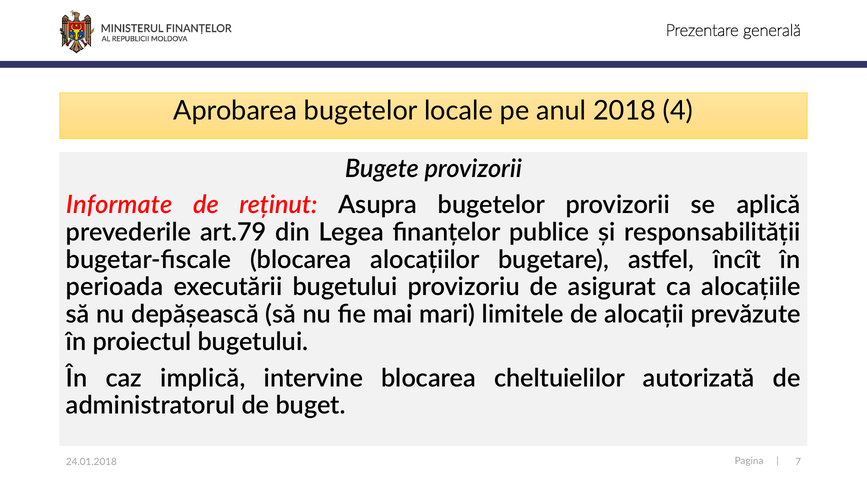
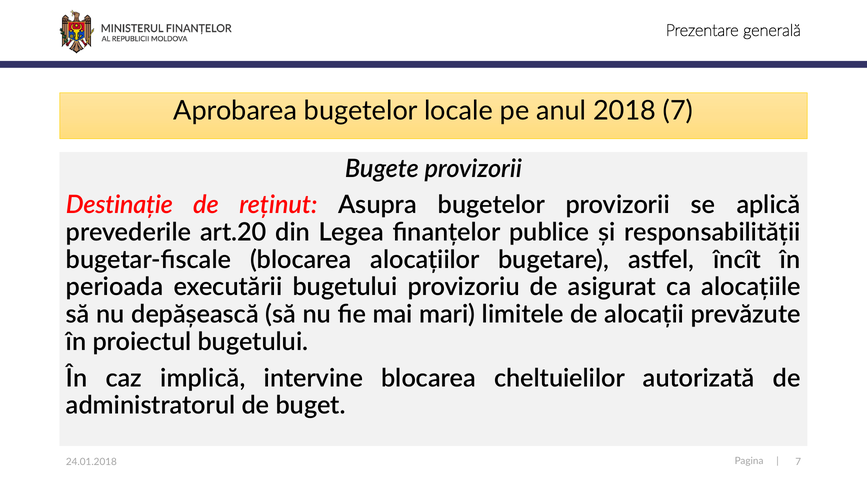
2018 4: 4 -> 7
Informate: Informate -> Destinație
art.79: art.79 -> art.20
